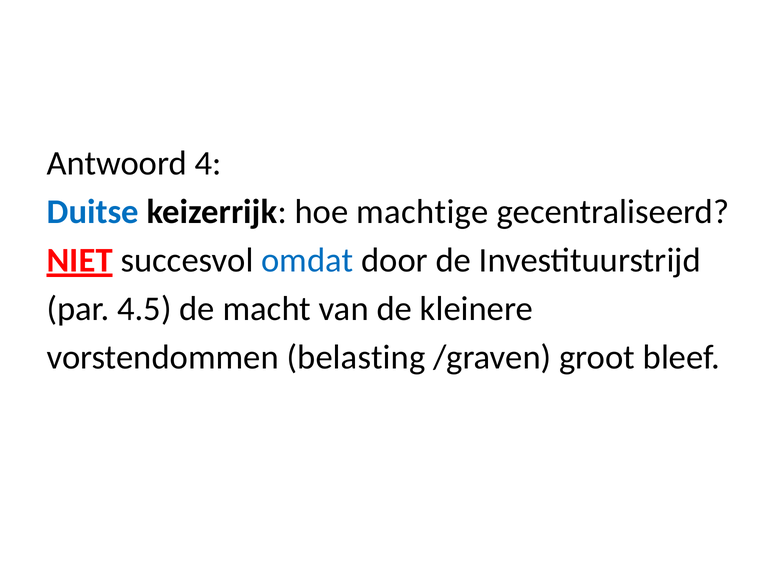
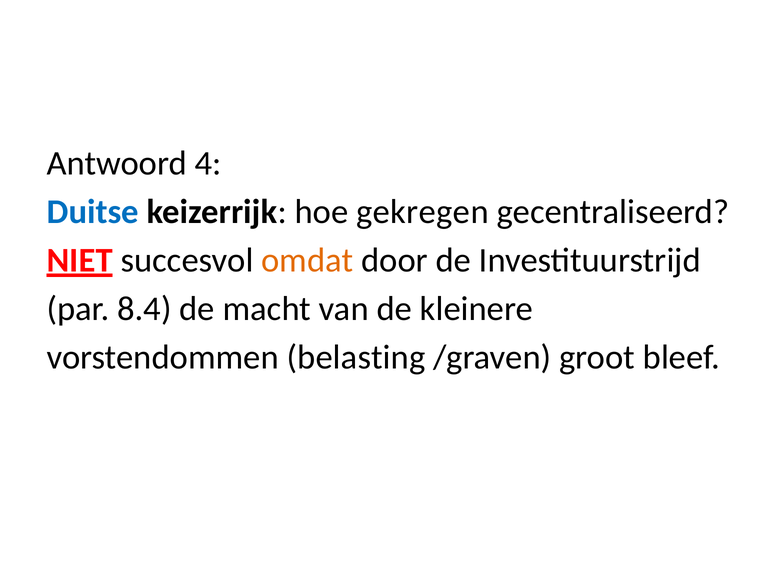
machtige: machtige -> gekregen
omdat colour: blue -> orange
4.5: 4.5 -> 8.4
